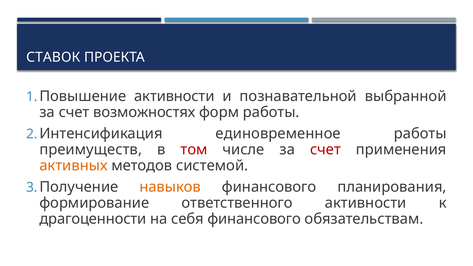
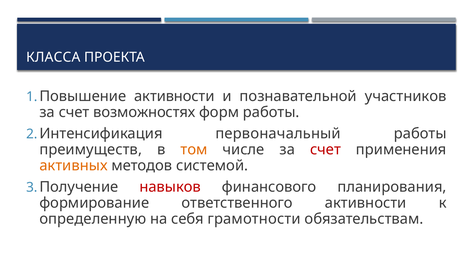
СТАВОК: СТАВОК -> КЛАССА
выбранной: выбранной -> участников
единовременное: единовременное -> первоначальный
том colour: red -> orange
навыков colour: orange -> red
драгоценности: драгоценности -> определенную
себя финансового: финансового -> грамотности
